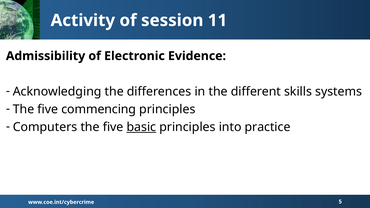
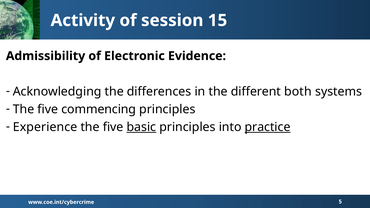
11: 11 -> 15
skills: skills -> both
Computers: Computers -> Experience
practice underline: none -> present
